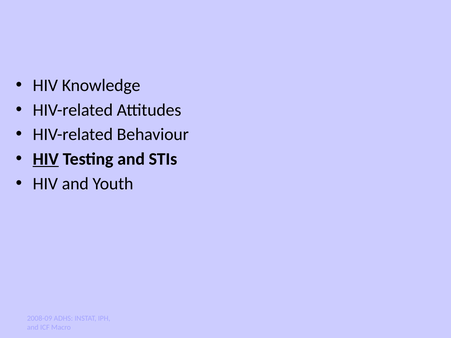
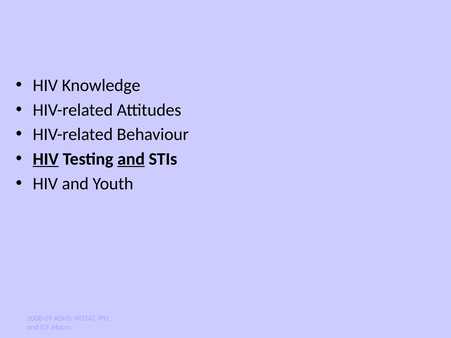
and at (131, 159) underline: none -> present
